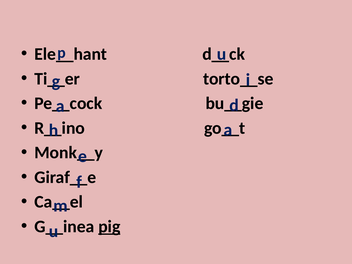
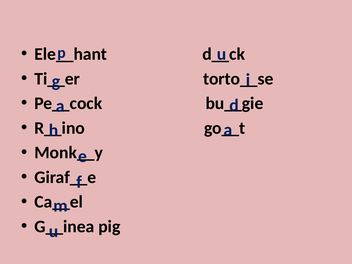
pig underline: present -> none
